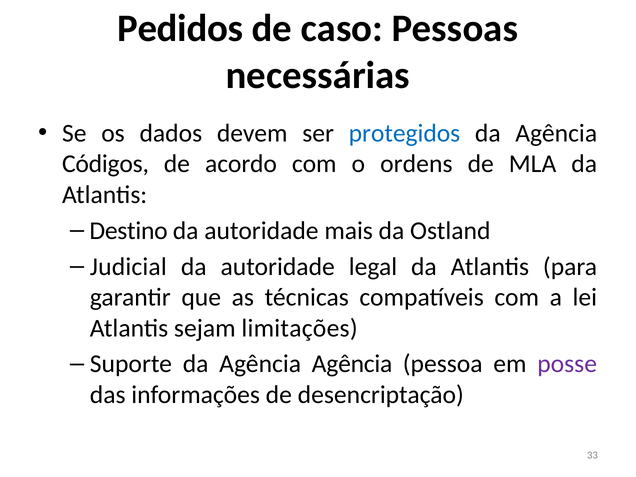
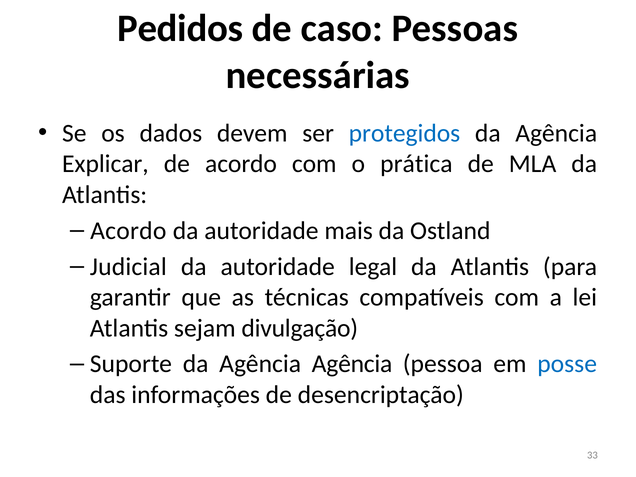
Códigos: Códigos -> Explicar
ordens: ordens -> prática
Destino at (129, 231): Destino -> Acordo
limitações: limitações -> divulgação
posse colour: purple -> blue
